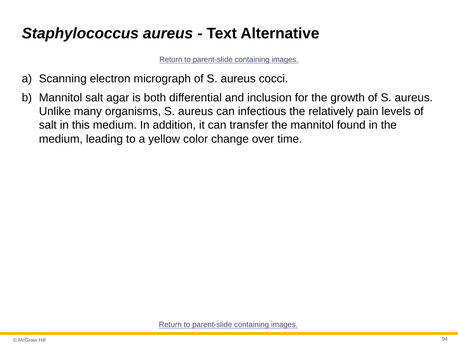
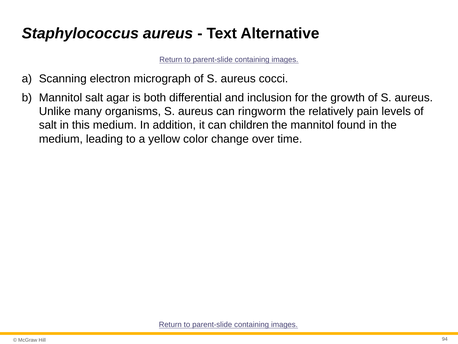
infectious: infectious -> ringworm
transfer: transfer -> children
